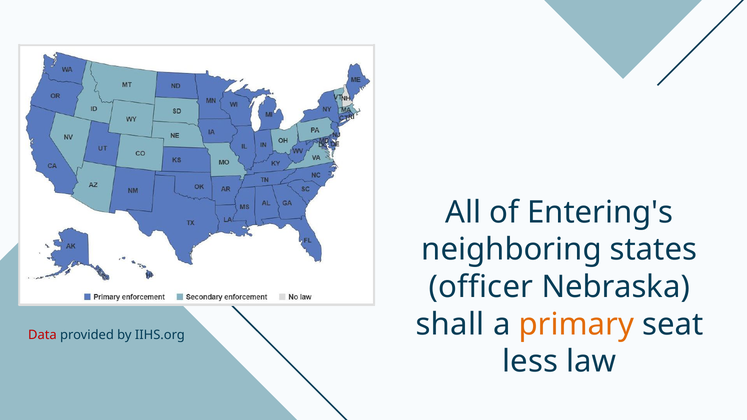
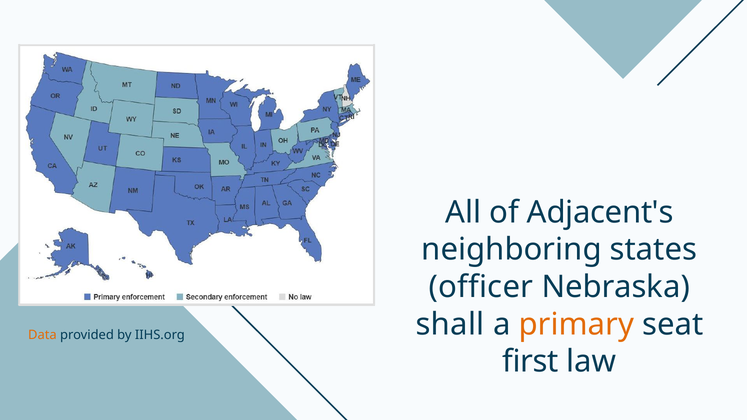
Entering's: Entering's -> Adjacent's
Data colour: red -> orange
less: less -> first
